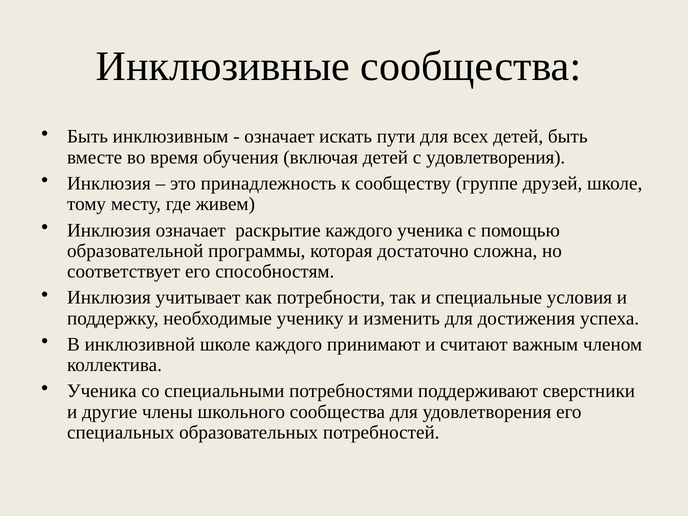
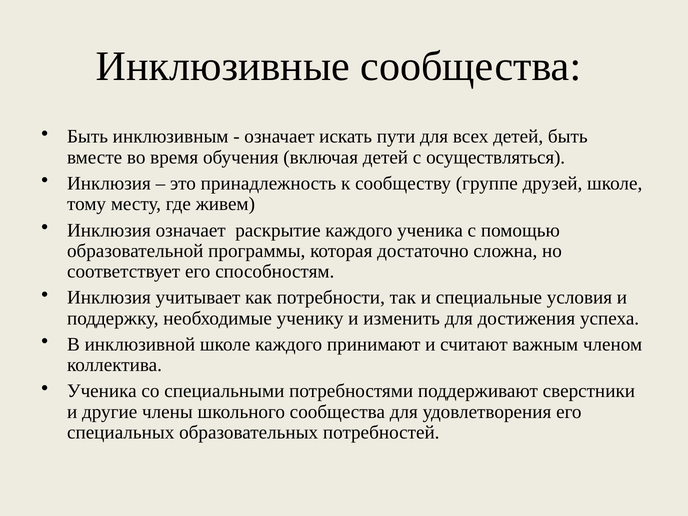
с удовлетворения: удовлетворения -> осуществляться
